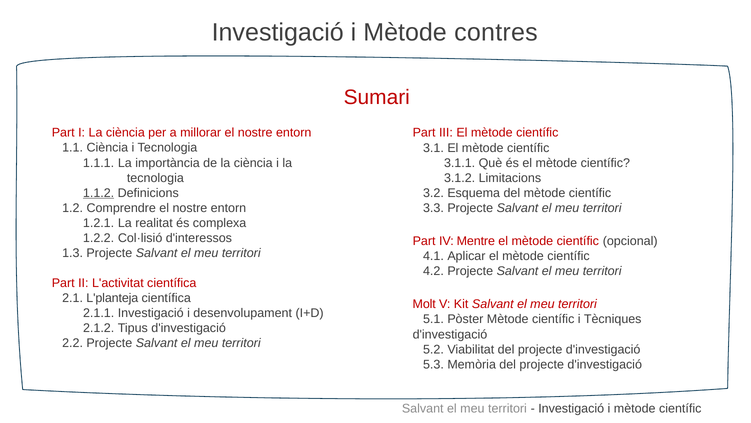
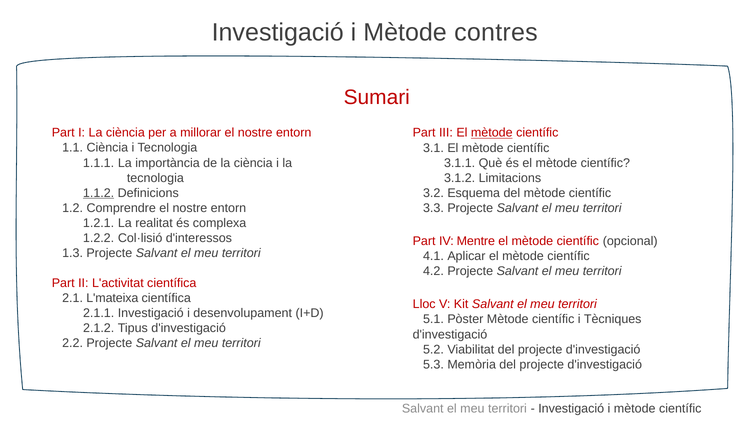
mètode at (492, 133) underline: none -> present
L'planteja: L'planteja -> L'mateixa
Molt: Molt -> Lloc
